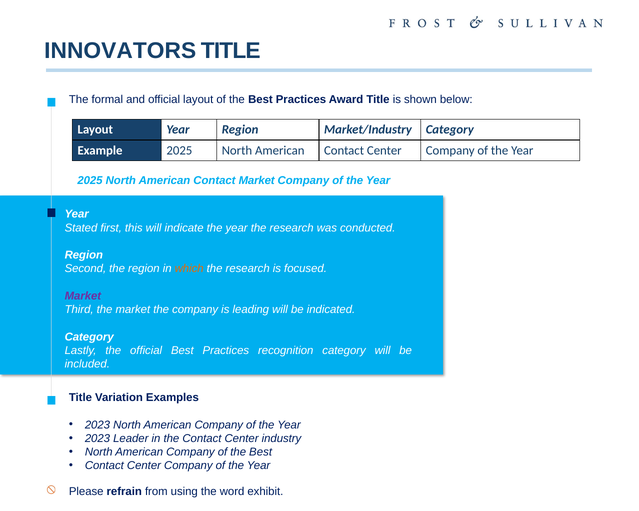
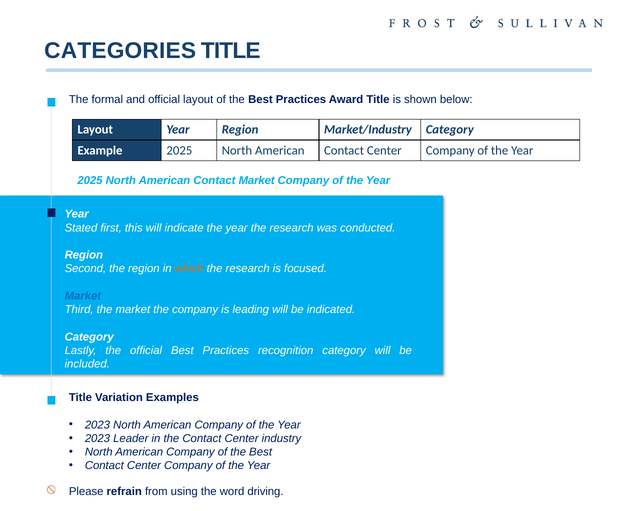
INNOVATORS: INNOVATORS -> CATEGORIES
Market at (83, 296) colour: purple -> blue
exhibit: exhibit -> driving
